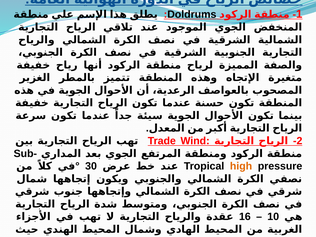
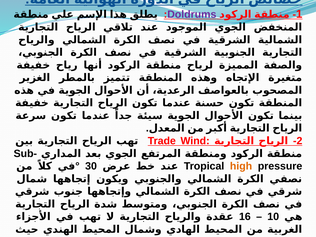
Doldrums colour: black -> purple
